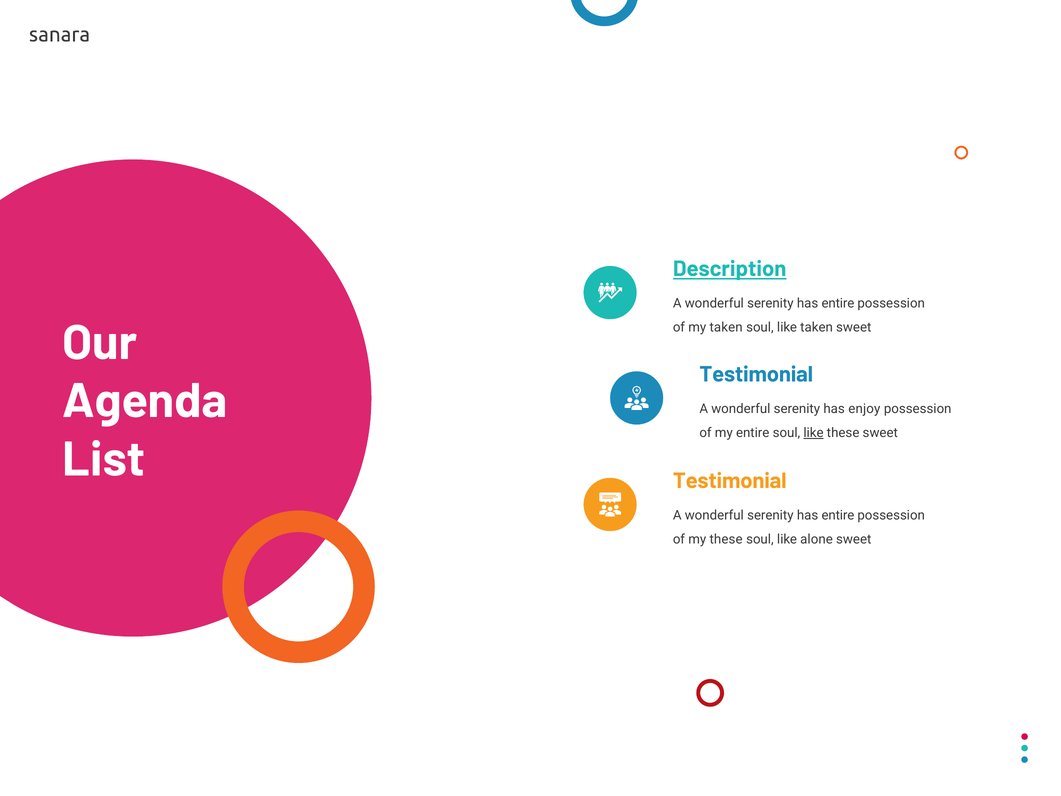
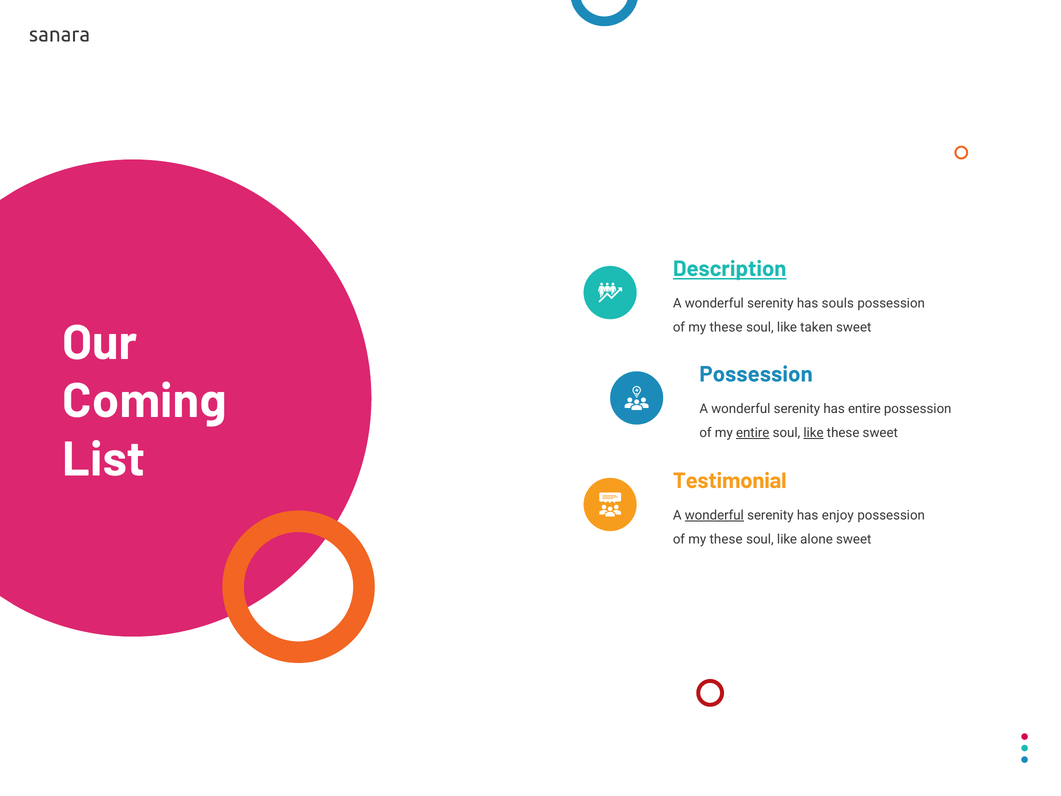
entire at (838, 303): entire -> souls
taken at (726, 327): taken -> these
Testimonial at (756, 374): Testimonial -> Possession
Agenda: Agenda -> Coming
has enjoy: enjoy -> entire
entire at (753, 433) underline: none -> present
wonderful at (714, 515) underline: none -> present
entire at (838, 515): entire -> enjoy
